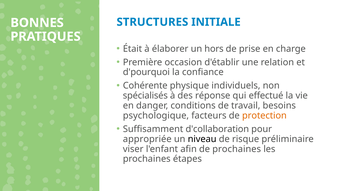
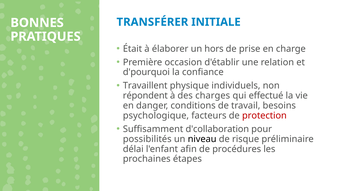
STRUCTURES: STRUCTURES -> TRANSFÉRER
Cohérente: Cohérente -> Travaillent
spécialisés: spécialisés -> répondent
réponse: réponse -> charges
protection colour: orange -> red
appropriée: appropriée -> possibilités
viser: viser -> délai
de prochaines: prochaines -> procédures
